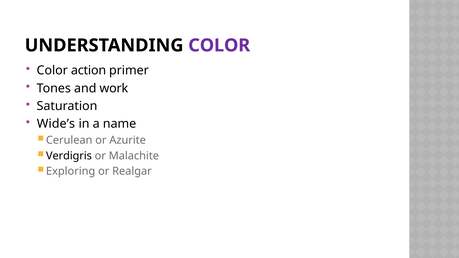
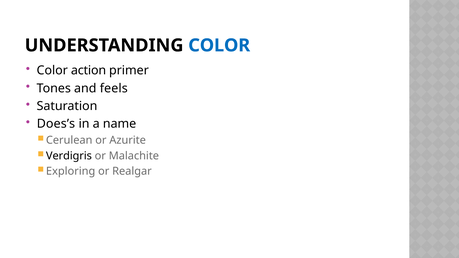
COLOR at (219, 45) colour: purple -> blue
work: work -> feels
Wide’s: Wide’s -> Does’s
